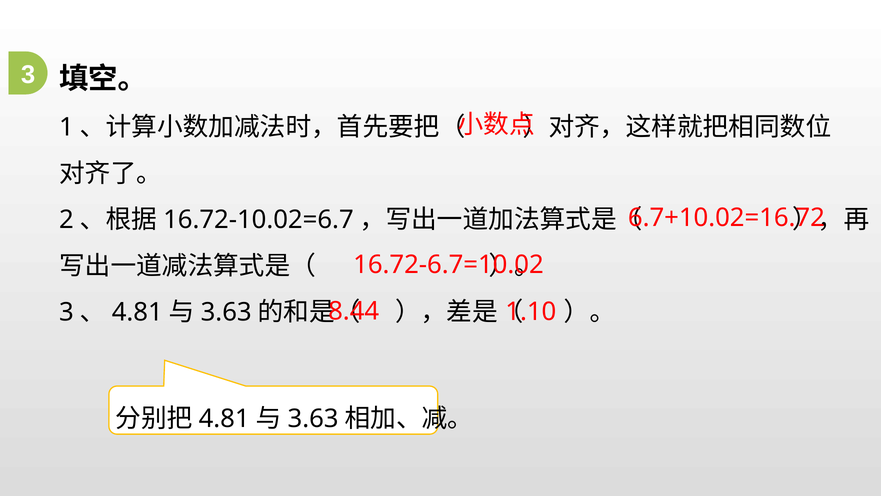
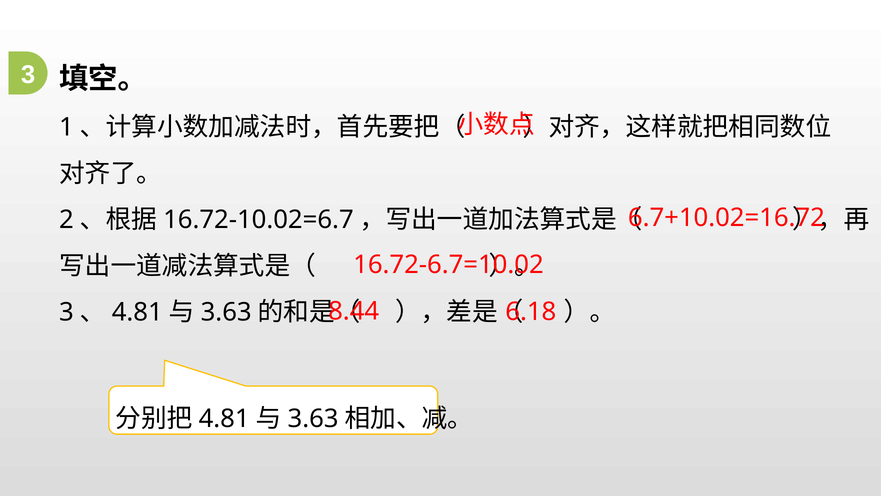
1.10: 1.10 -> 6.18
